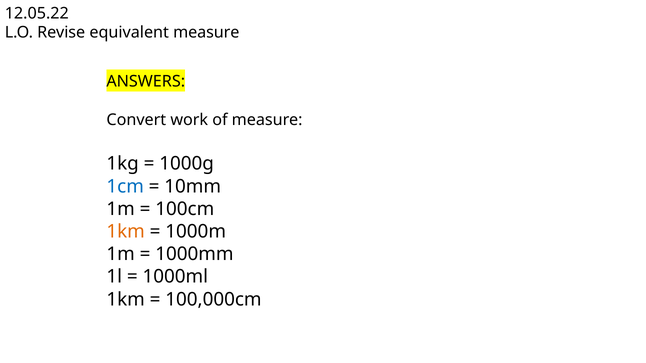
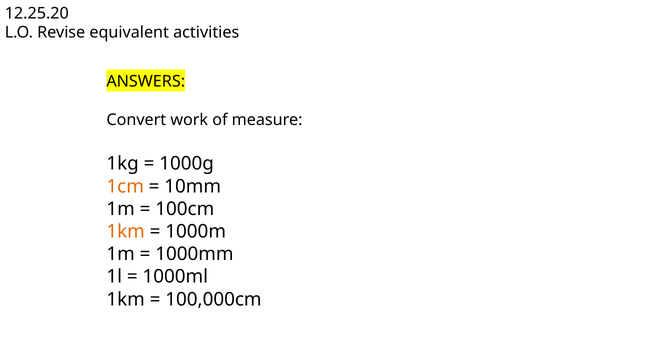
12.05.22: 12.05.22 -> 12.25.20
equivalent measure: measure -> activities
1cm colour: blue -> orange
